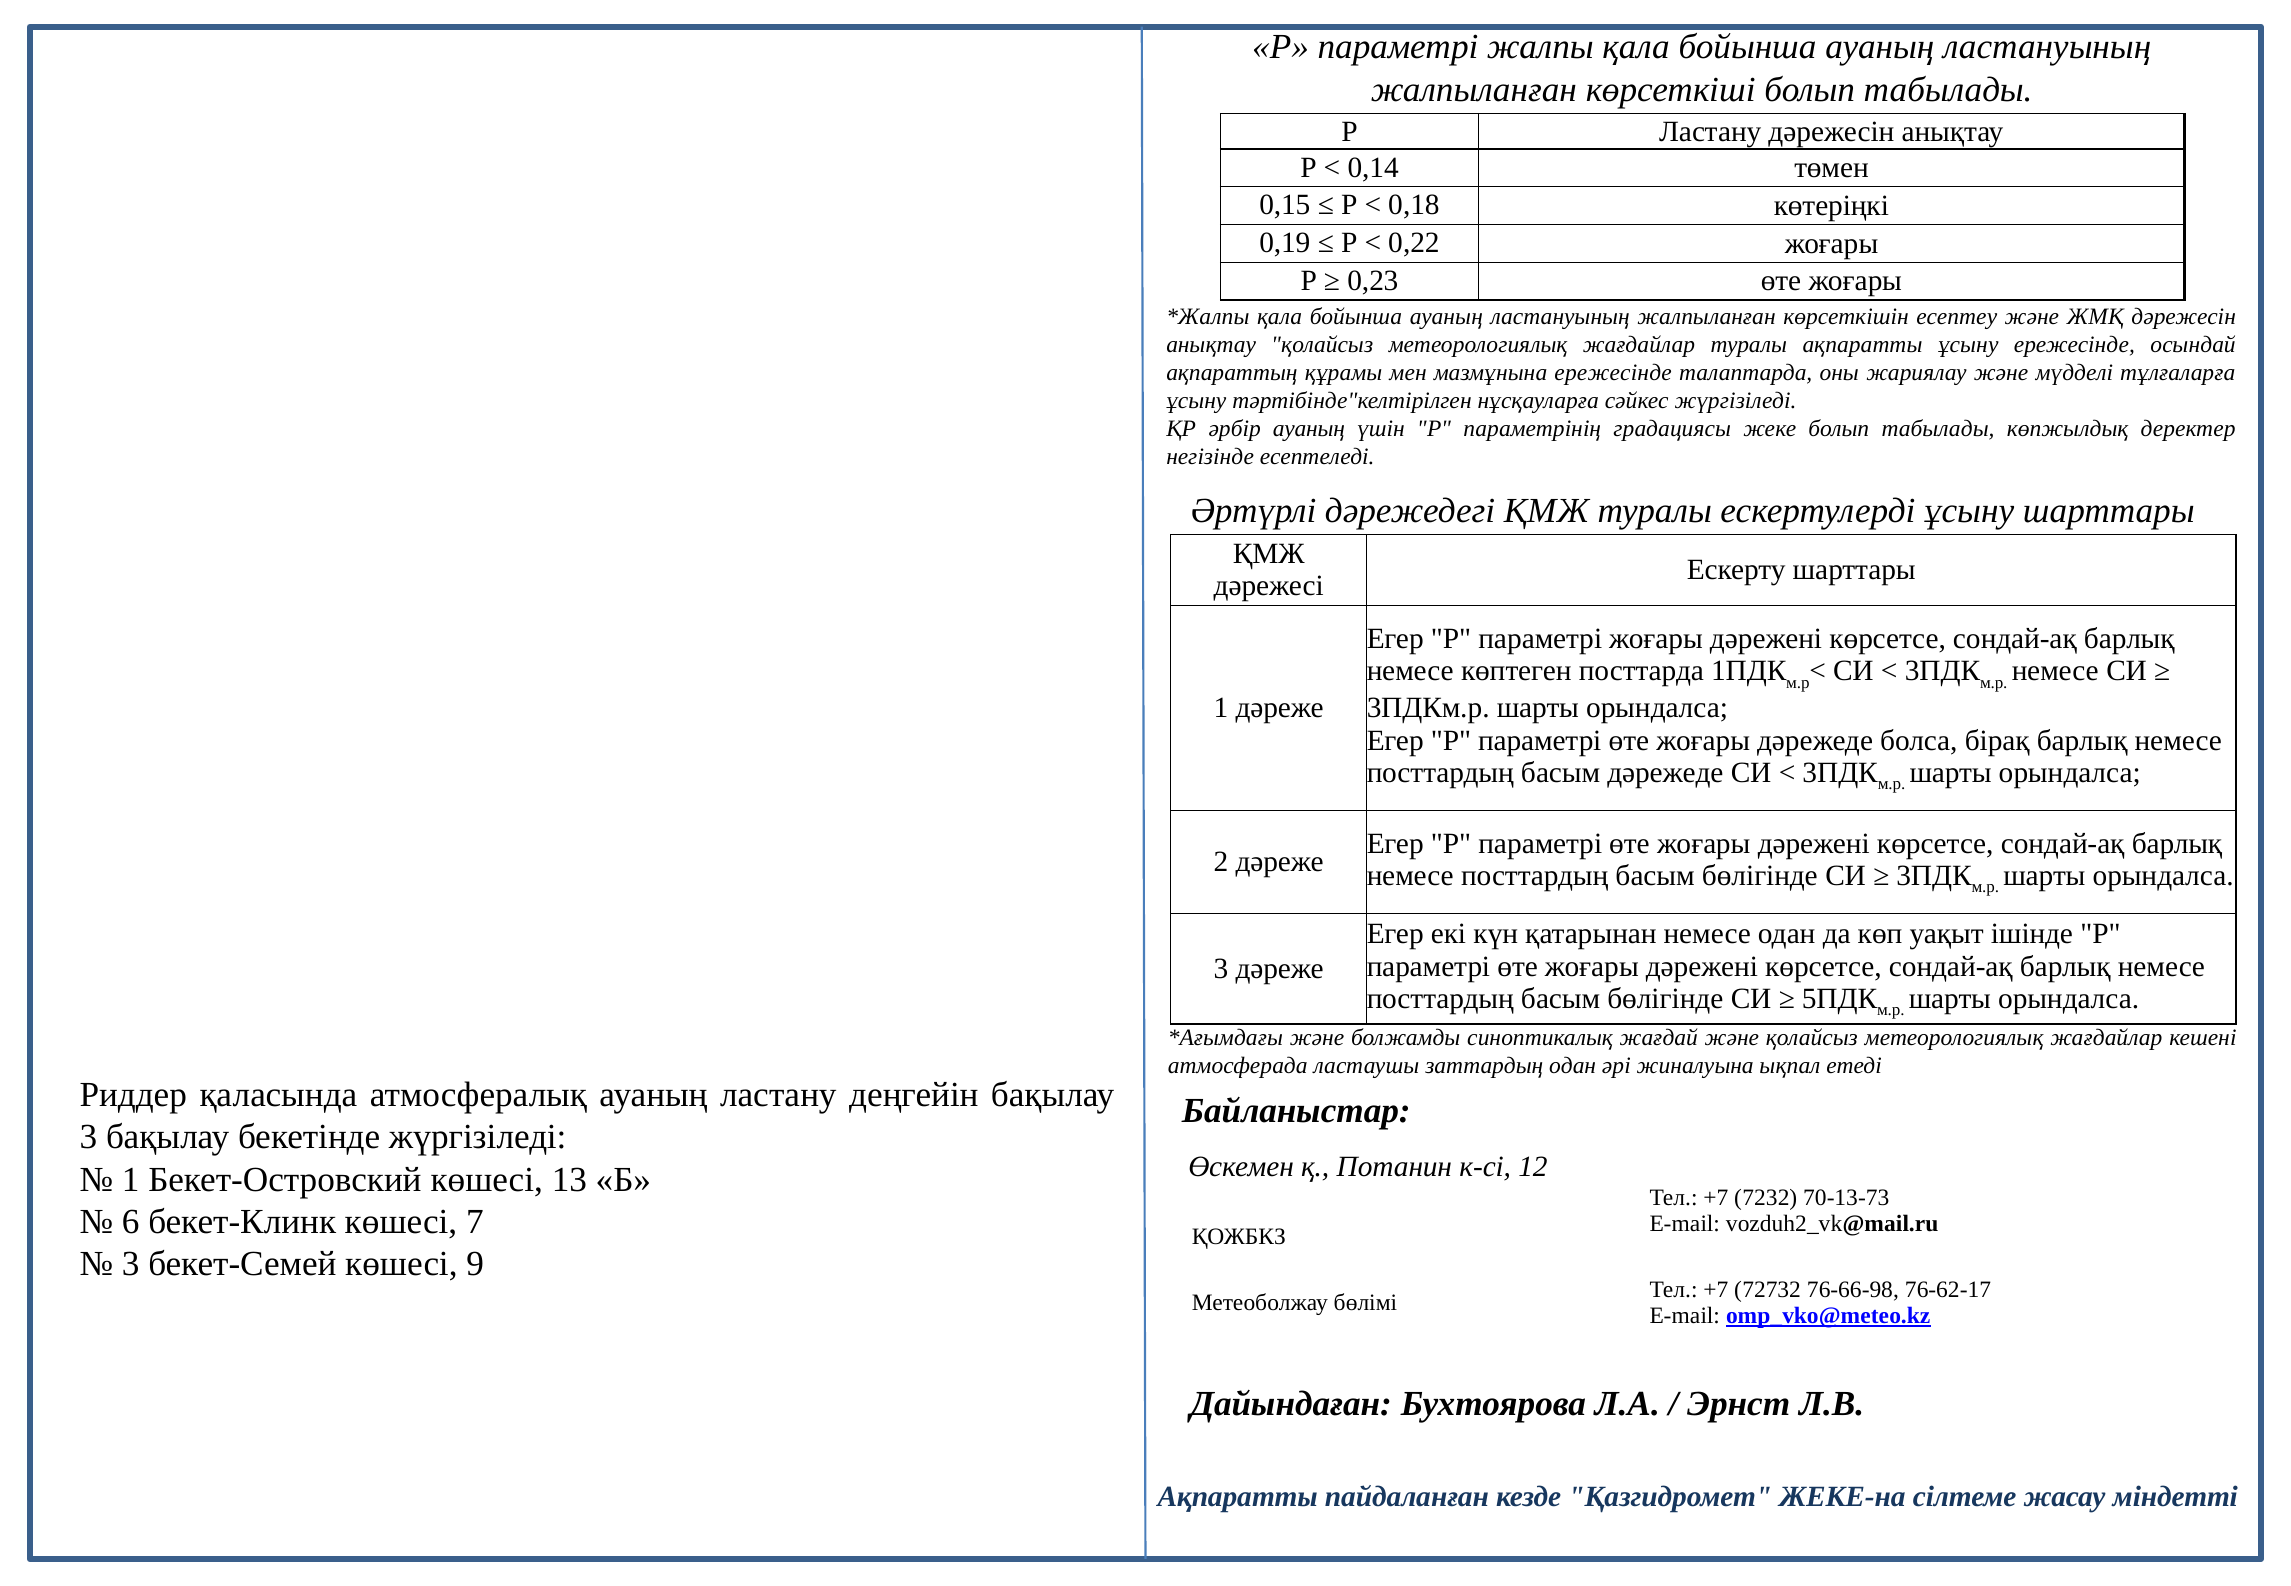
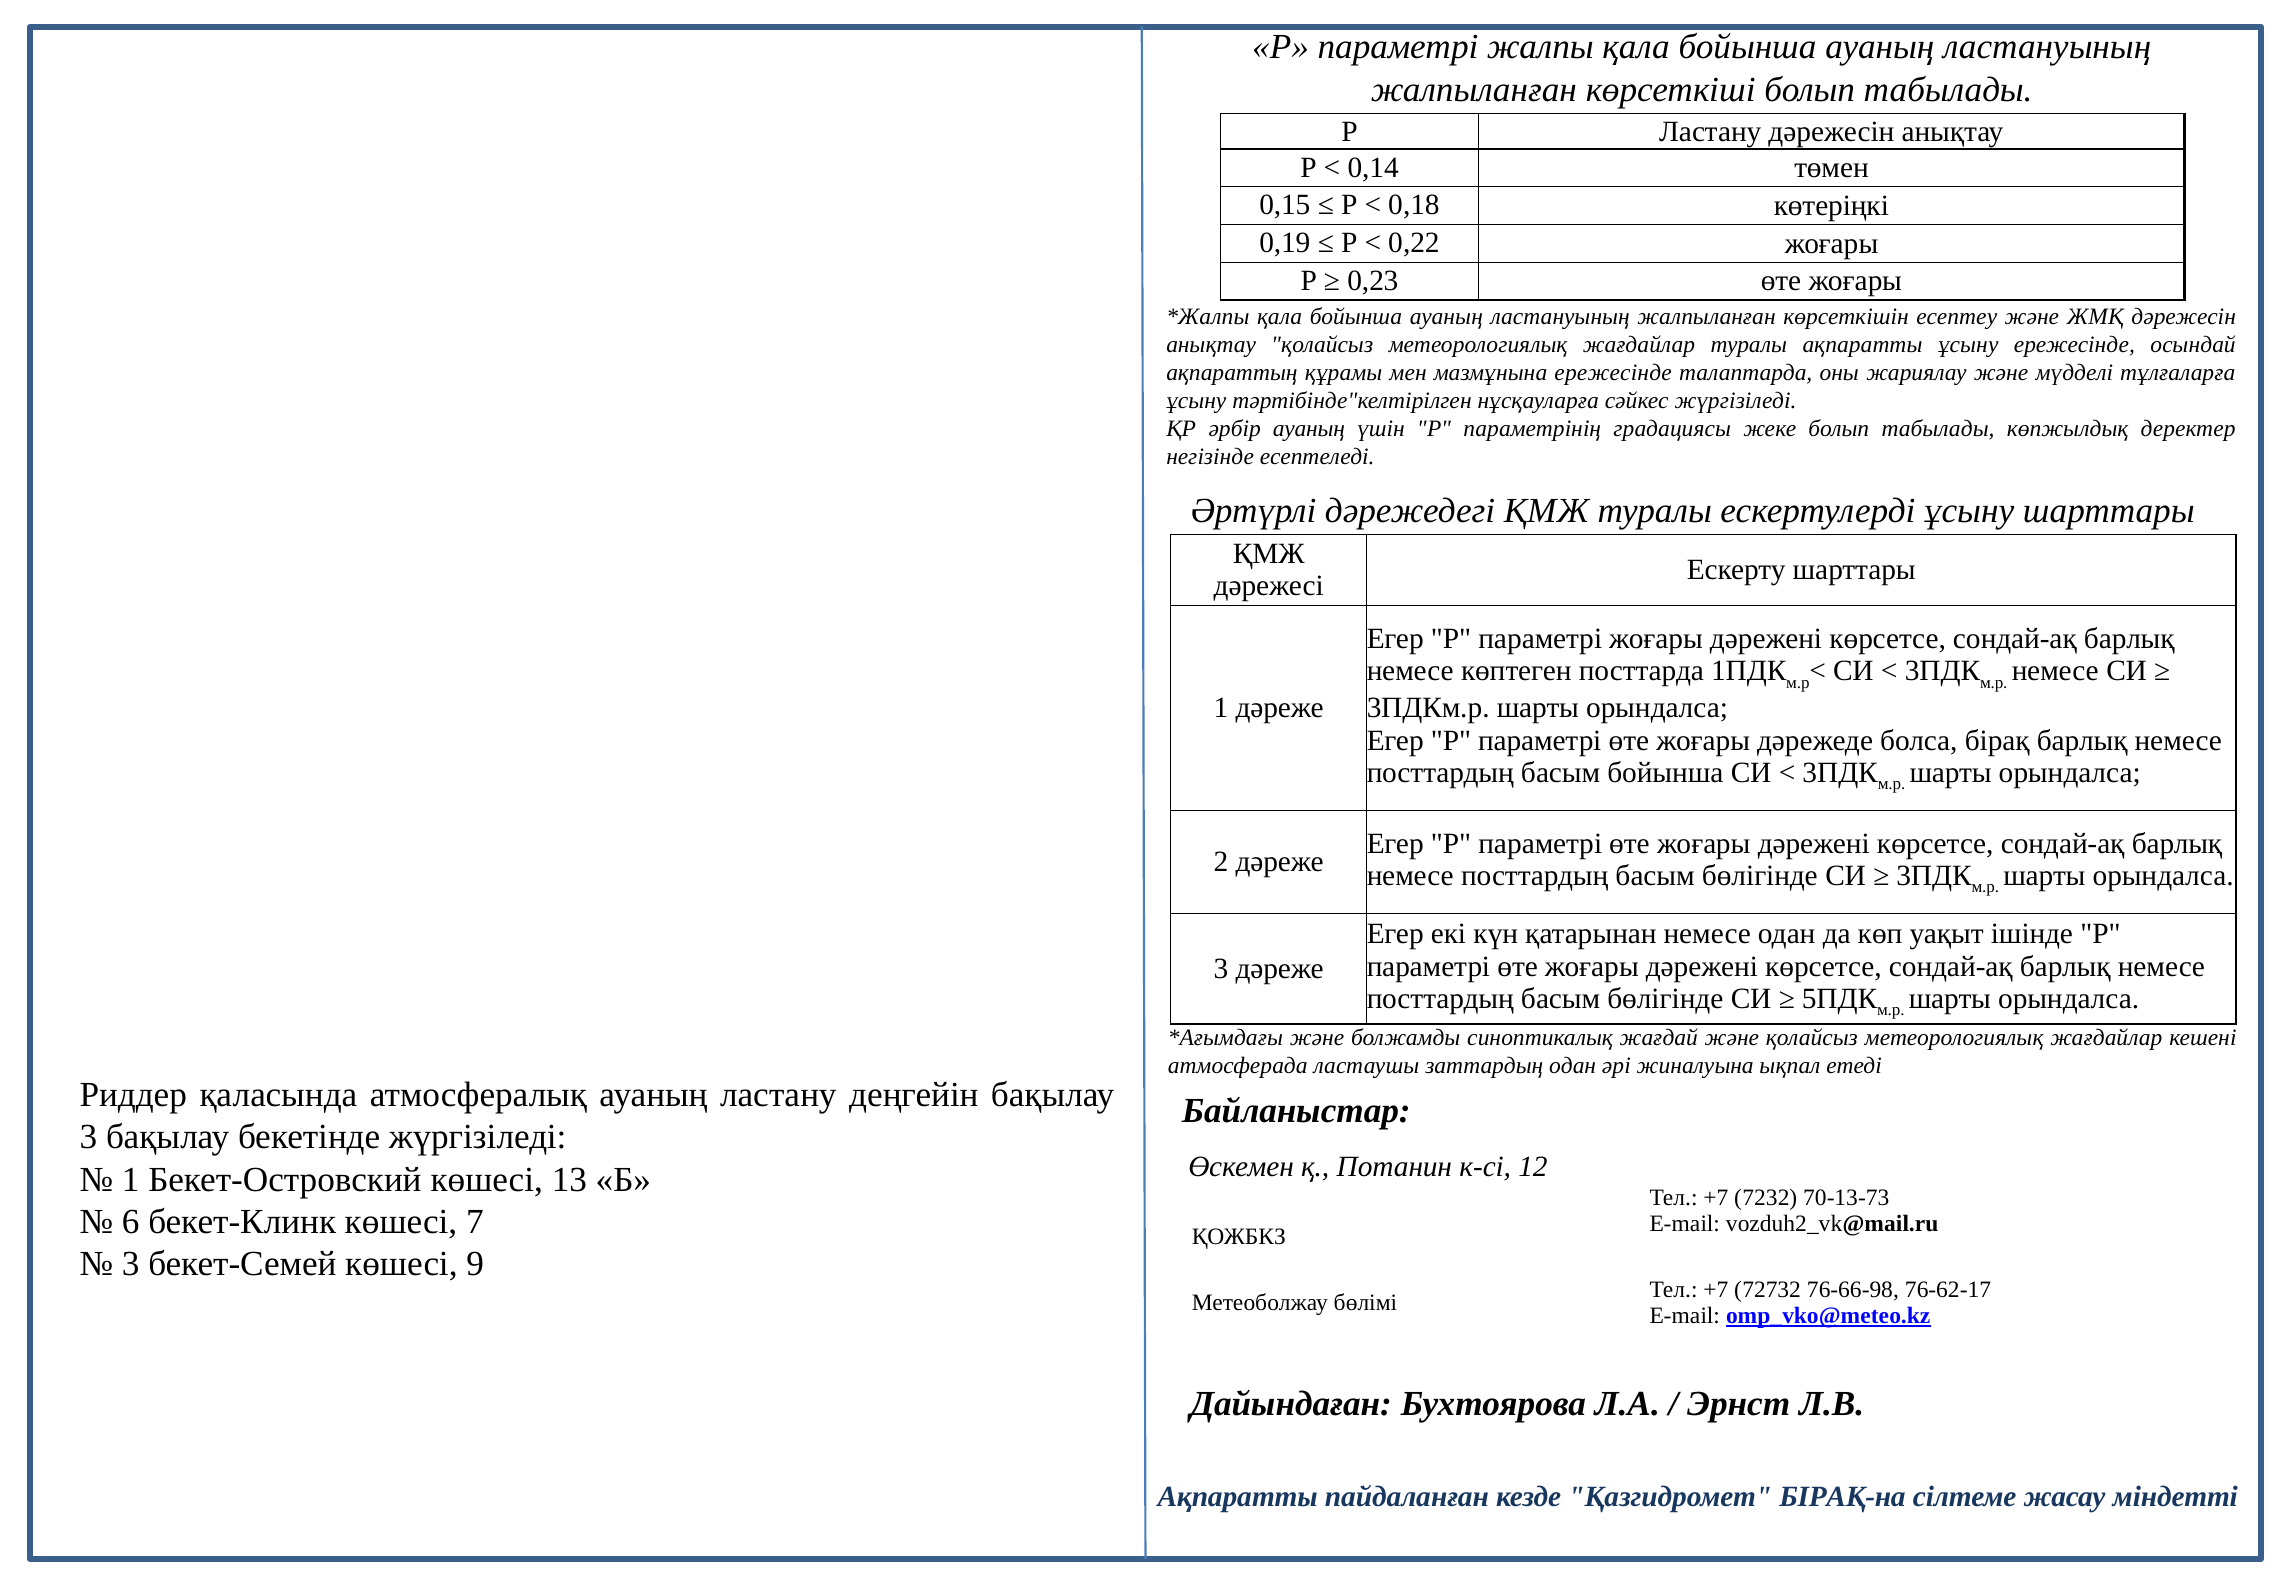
басым дәрежеде: дәрежеде -> бойынша
ЖЕКЕ-на: ЖЕКЕ-на -> БІРАҚ-на
